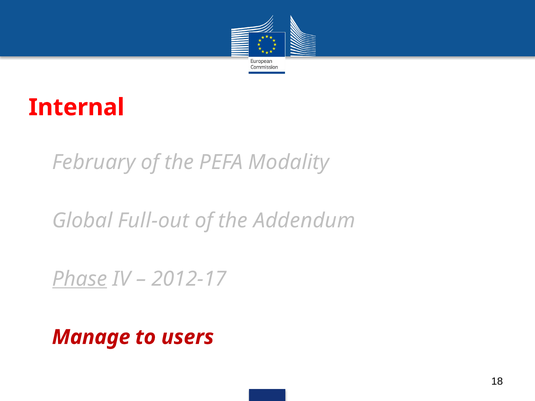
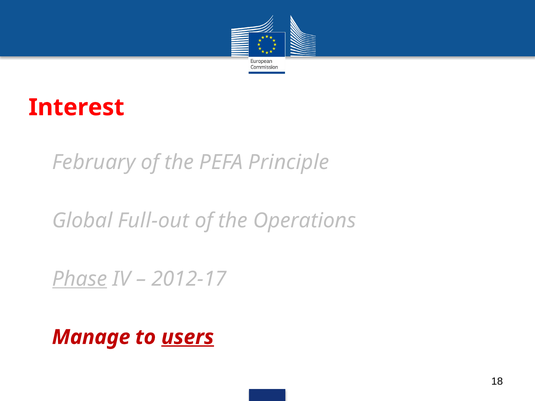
Internal: Internal -> Interest
Modality: Modality -> Principle
Addendum: Addendum -> Operations
users underline: none -> present
